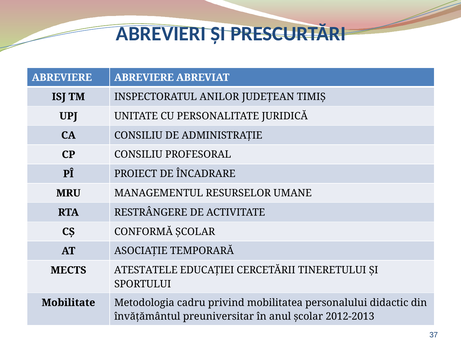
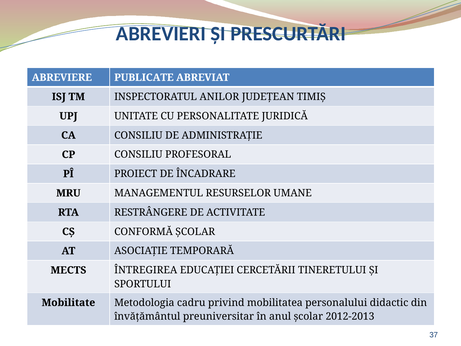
ABREVIERE ABREVIERE: ABREVIERE -> PUBLICATE
ATESTATELE: ATESTATELE -> ÎNTREGIREA
